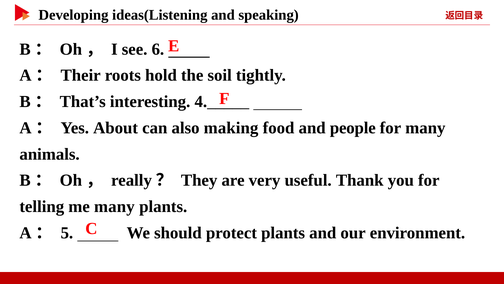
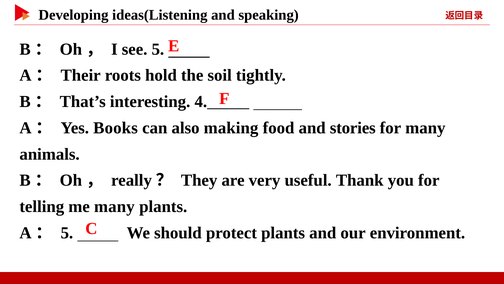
see 6: 6 -> 5
About: About -> Books
people: people -> stories
